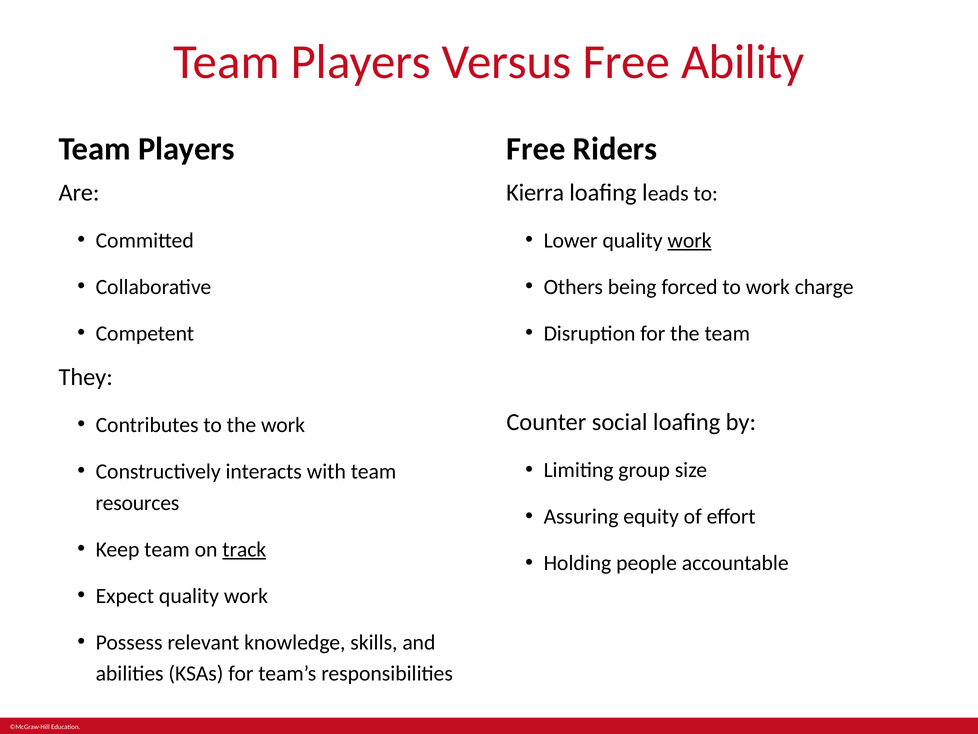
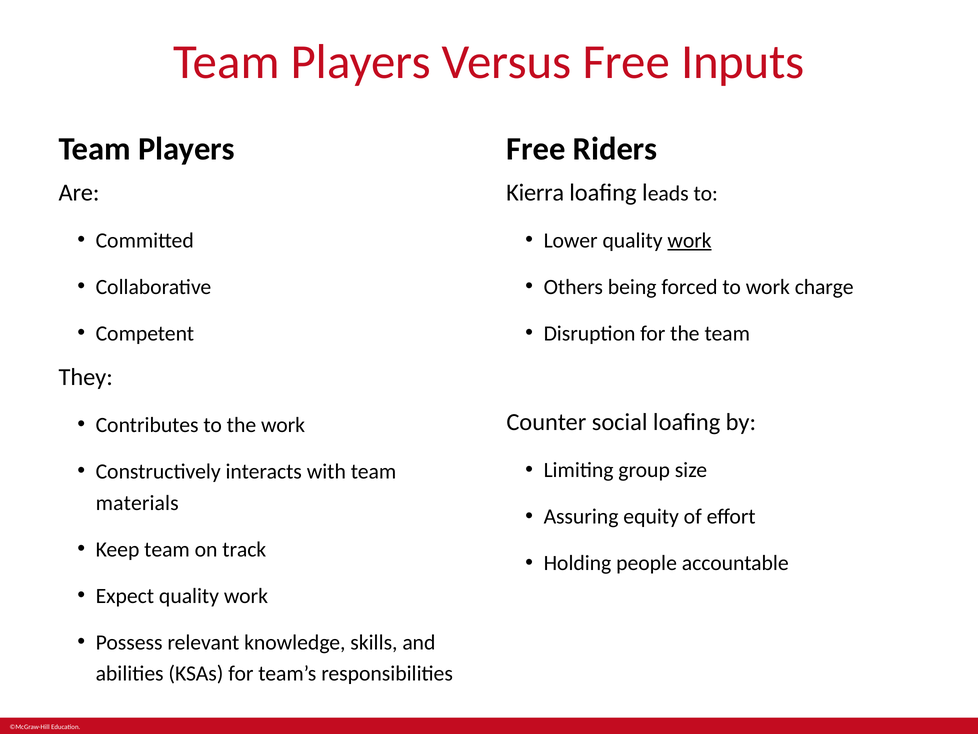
Ability: Ability -> Inputs
resources: resources -> materials
track underline: present -> none
